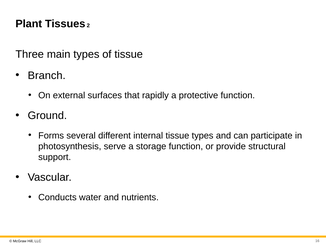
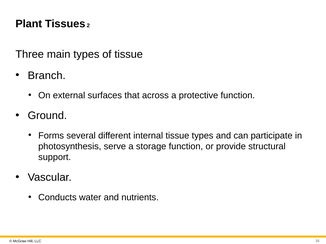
rapidly: rapidly -> across
